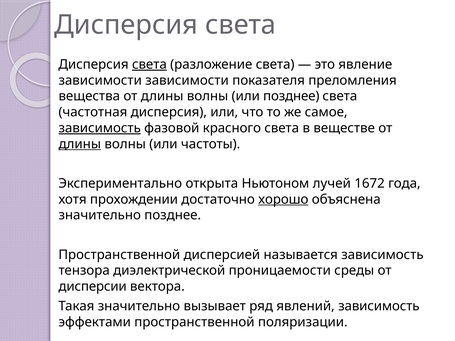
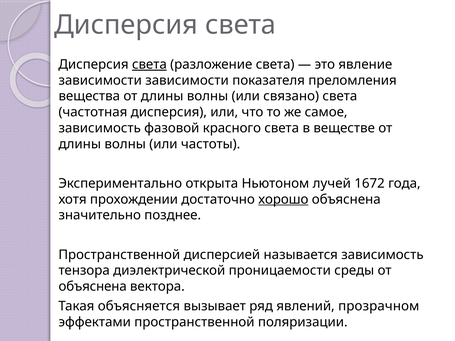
или позднее: позднее -> связано
зависимость at (100, 128) underline: present -> none
длины at (80, 144) underline: present -> none
дисперсии at (93, 287): дисперсии -> объяснена
Такая значительно: значительно -> объясняется
явлений зависимость: зависимость -> прозрачном
